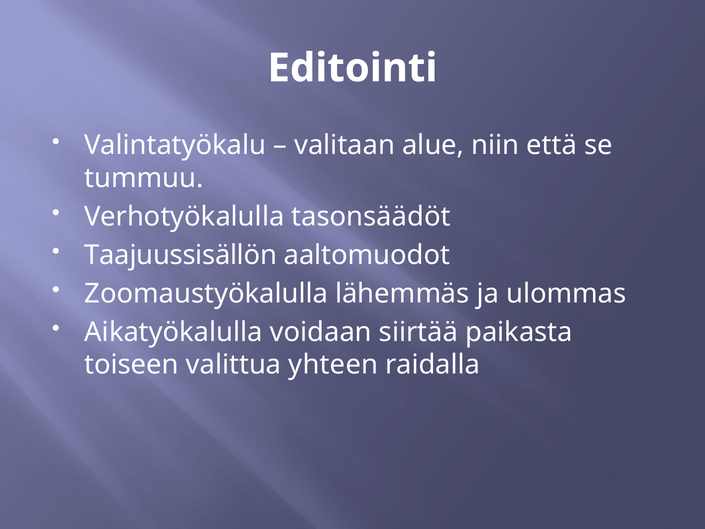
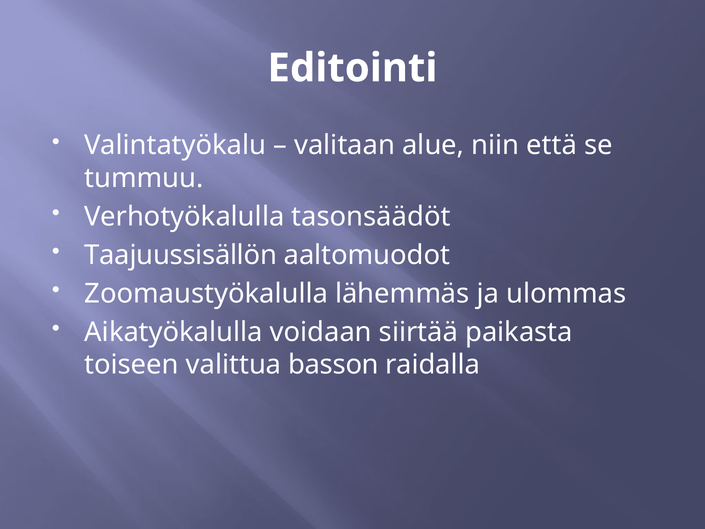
yhteen: yhteen -> basson
